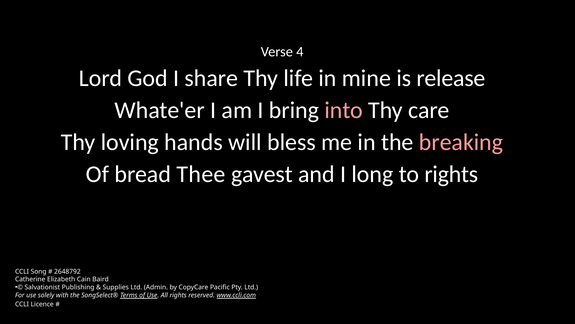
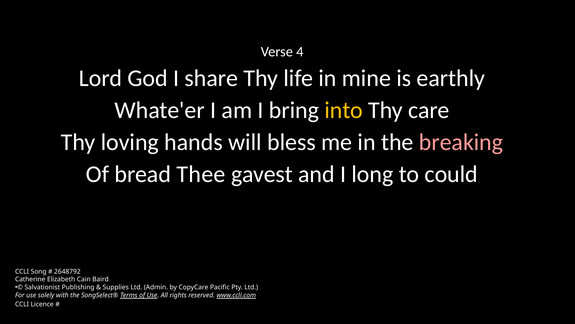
release: release -> earthly
into colour: pink -> yellow
to rights: rights -> could
